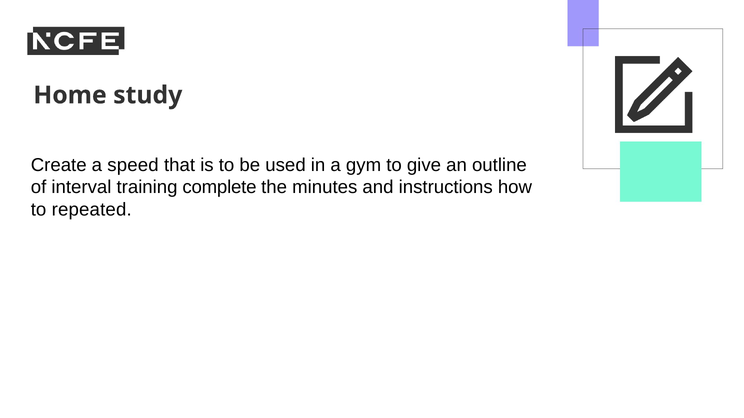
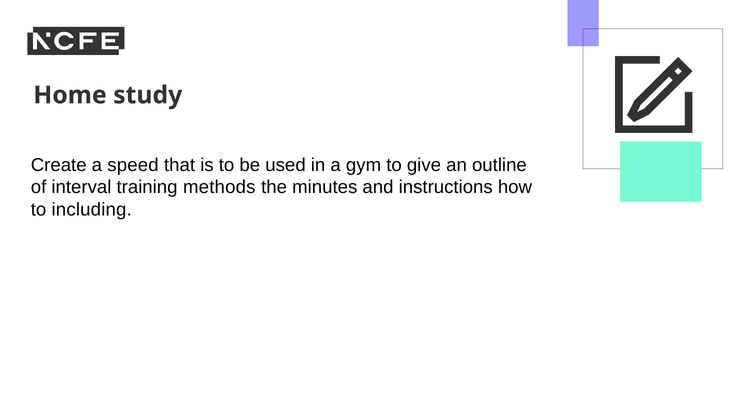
complete: complete -> methods
repeated: repeated -> including
